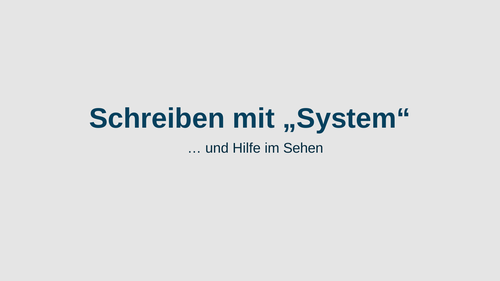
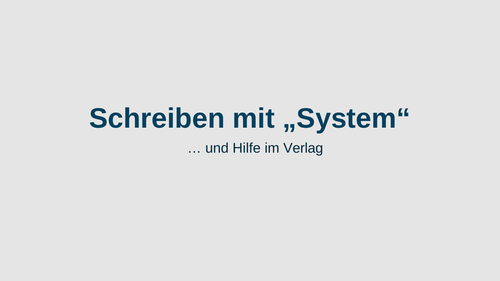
Sehen: Sehen -> Verlag
